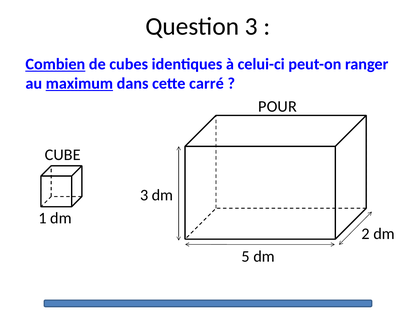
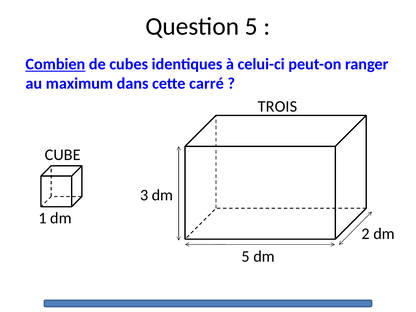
Question 3: 3 -> 5
maximum underline: present -> none
POUR: POUR -> TROIS
